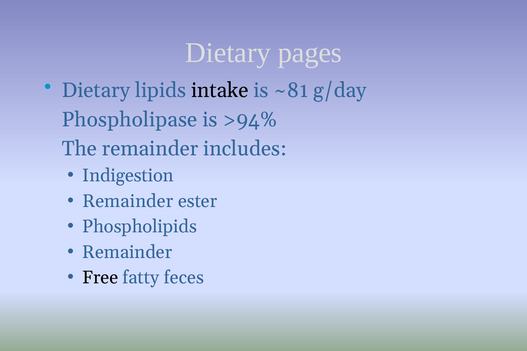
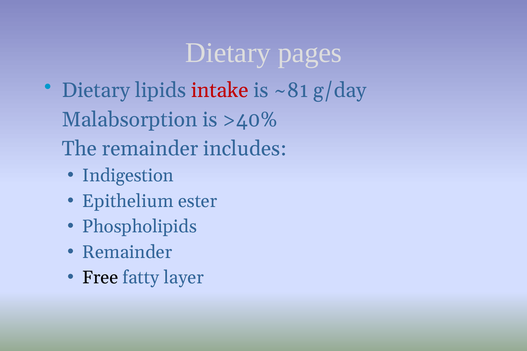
intake colour: black -> red
Phospholipase: Phospholipase -> Malabsorption
>94%: >94% -> >40%
Remainder at (128, 201): Remainder -> Epithelium
feces: feces -> layer
